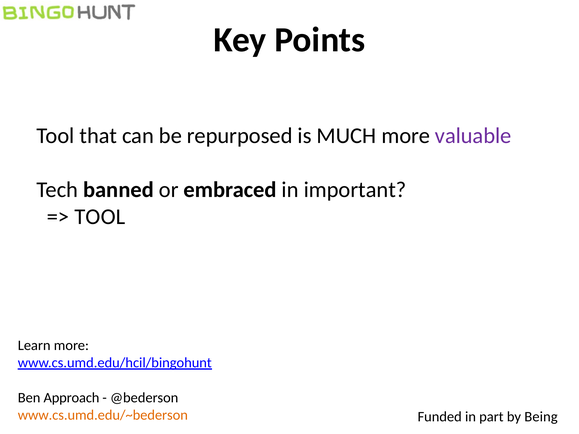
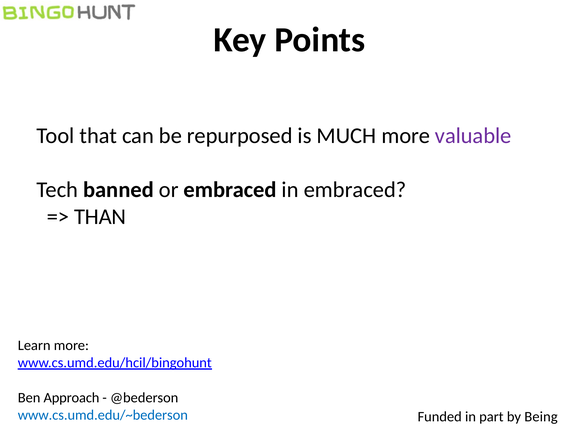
in important: important -> embraced
TOOL at (100, 217): TOOL -> THAN
www.cs.umd.edu/~bederson colour: orange -> blue
